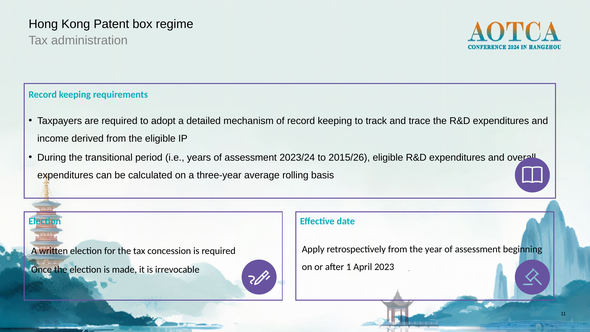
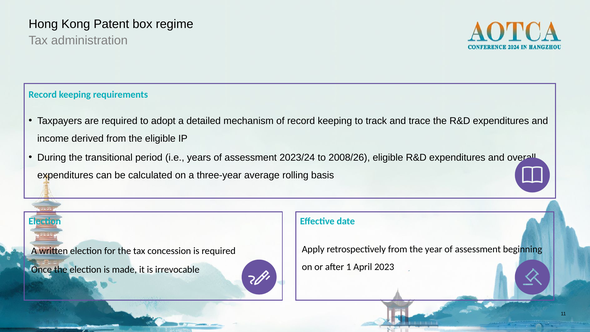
2015/26: 2015/26 -> 2008/26
